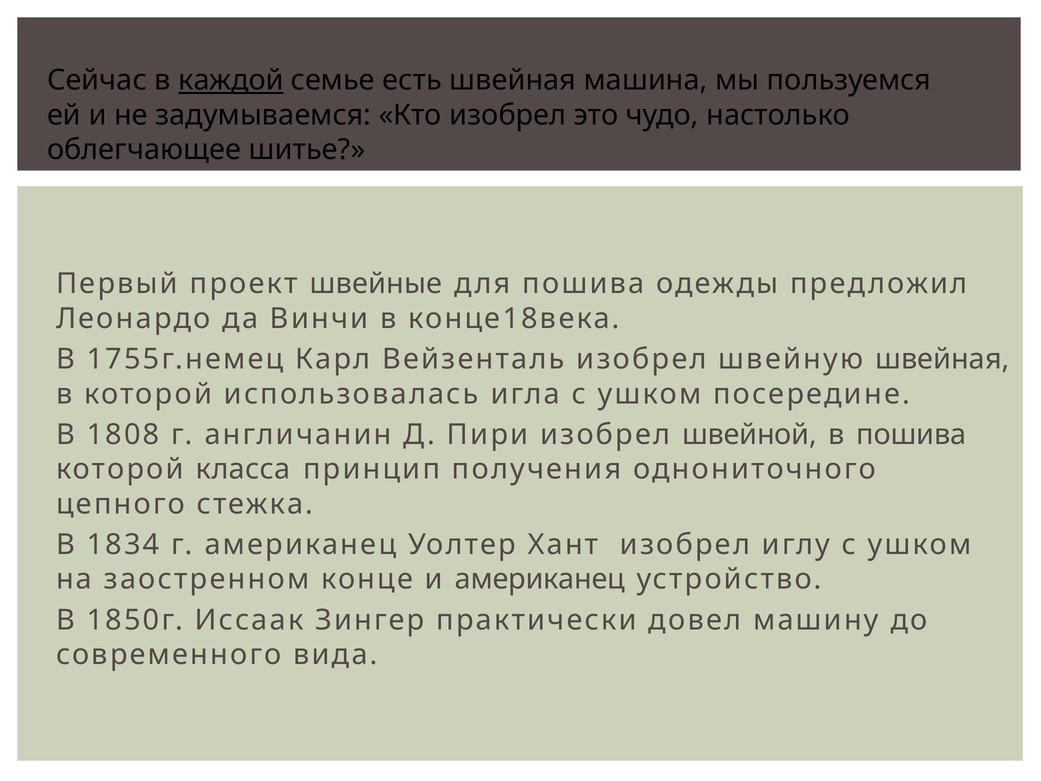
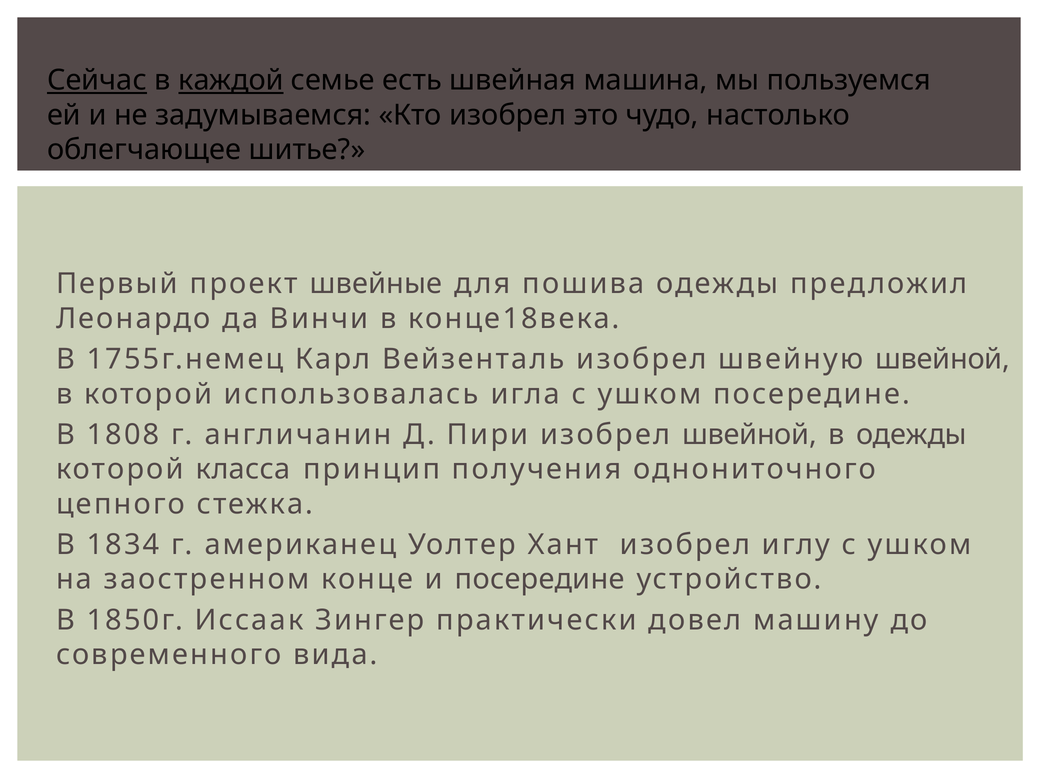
Сейчас underline: none -> present
швейную швейная: швейная -> швейной
в пошива: пошива -> одежды
и американец: американец -> посередине
